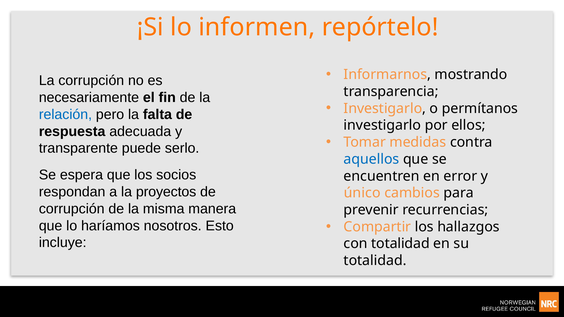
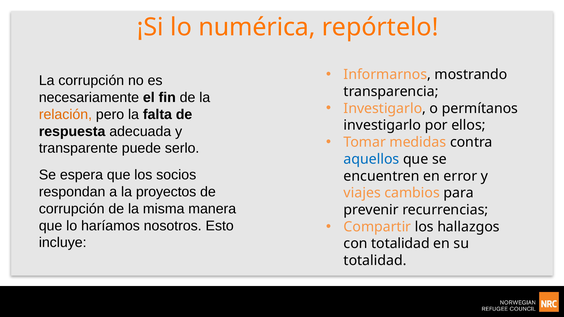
informen: informen -> numérica
relación colour: blue -> orange
único: único -> viajes
